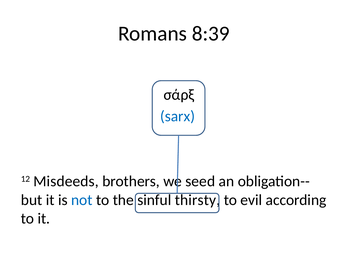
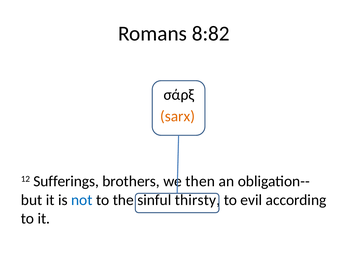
8:39: 8:39 -> 8:82
sarx colour: blue -> orange
Misdeeds: Misdeeds -> Sufferings
seed: seed -> then
